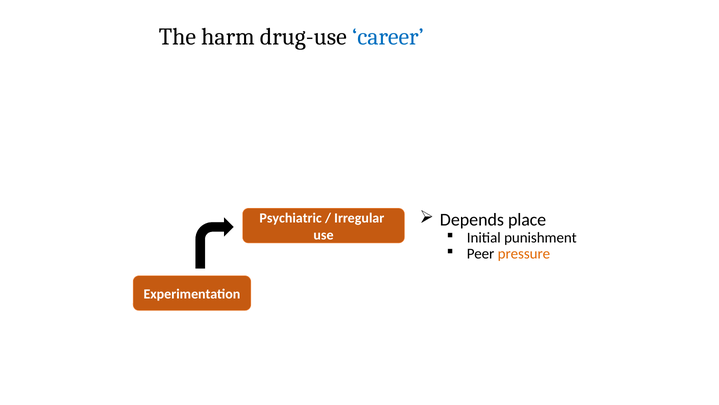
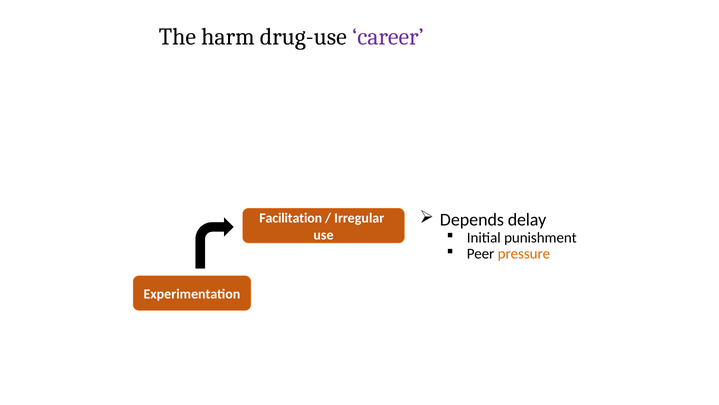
career colour: blue -> purple
place: place -> delay
Psychiatric: Psychiatric -> Facilitation
